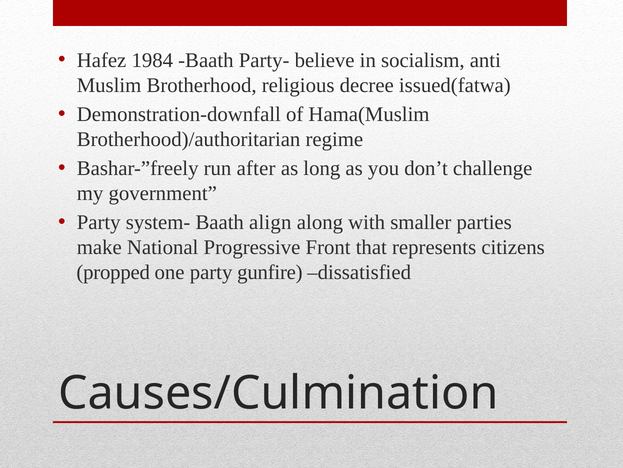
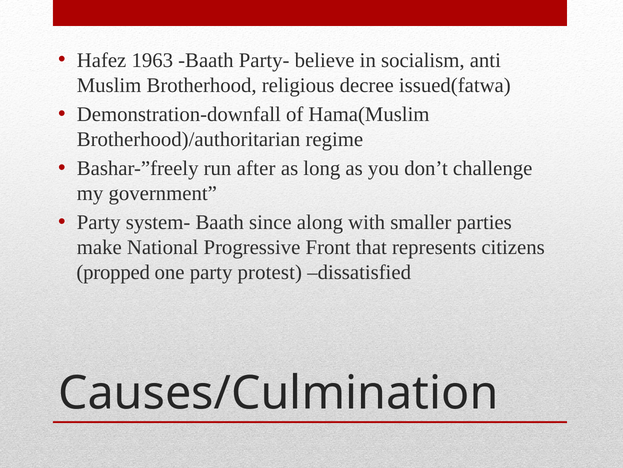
1984: 1984 -> 1963
align: align -> since
gunfire: gunfire -> protest
